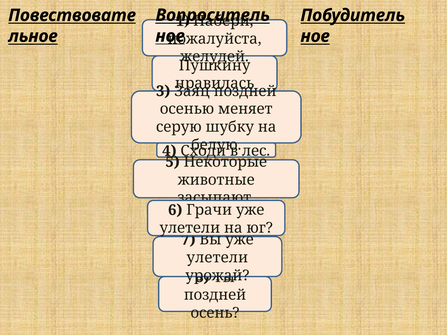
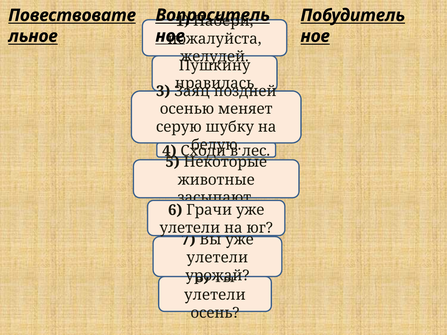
поздней at (215, 295): поздней -> улетели
